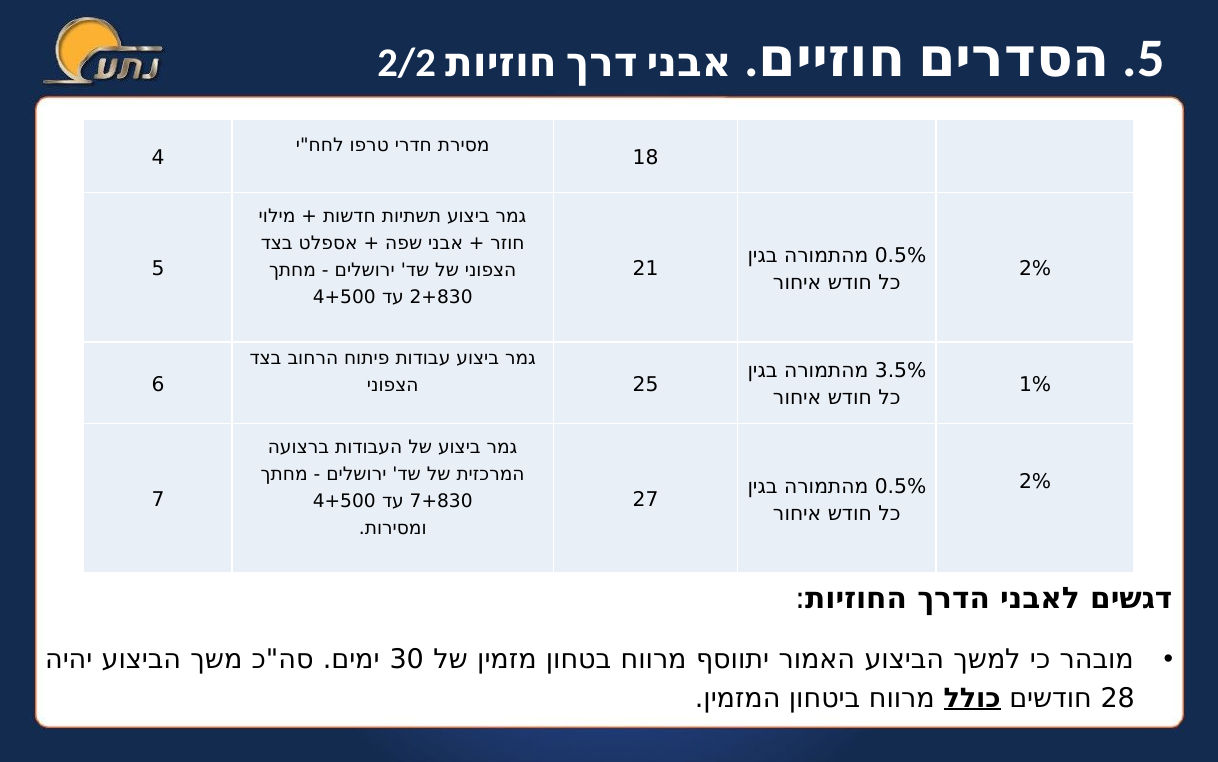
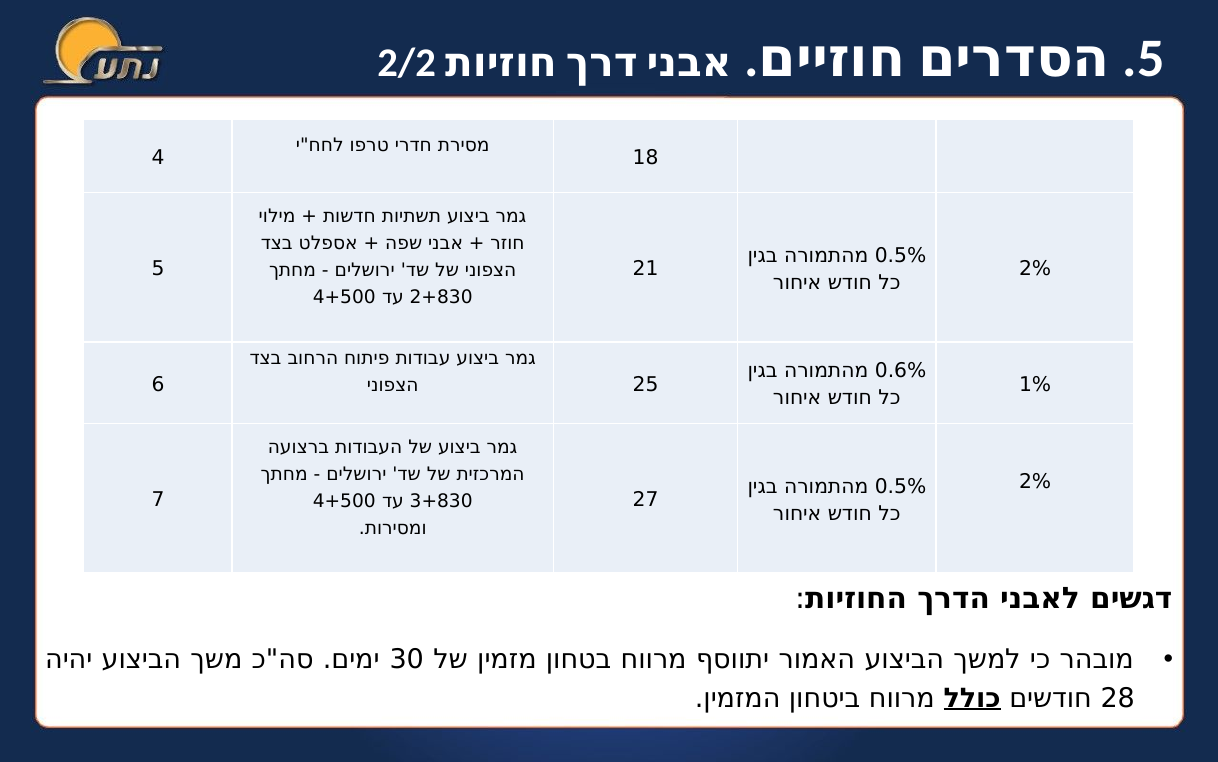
3.5%: 3.5% -> 0.6%
7+830: 7+830 -> 3+830
